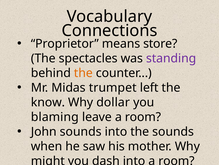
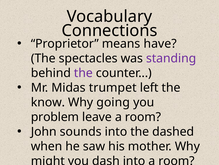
store: store -> have
the at (83, 73) colour: orange -> purple
dollar: dollar -> going
blaming: blaming -> problem
the sounds: sounds -> dashed
